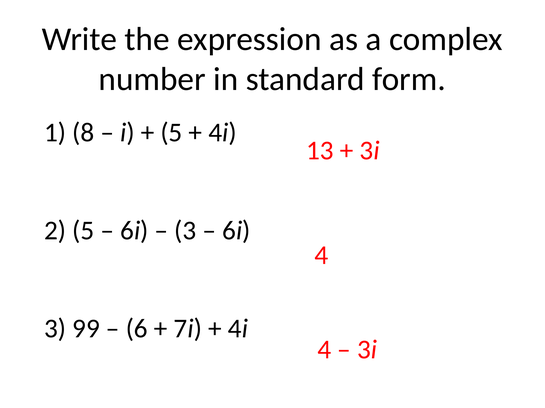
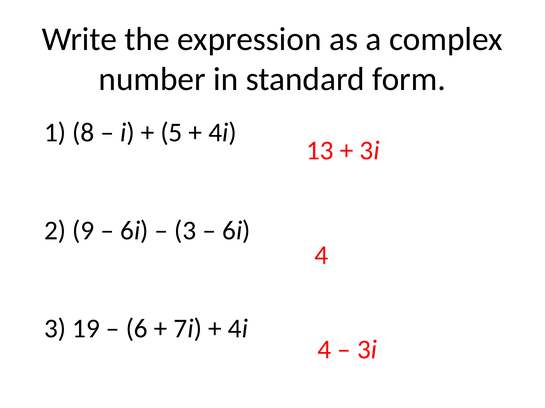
2 5: 5 -> 9
99: 99 -> 19
